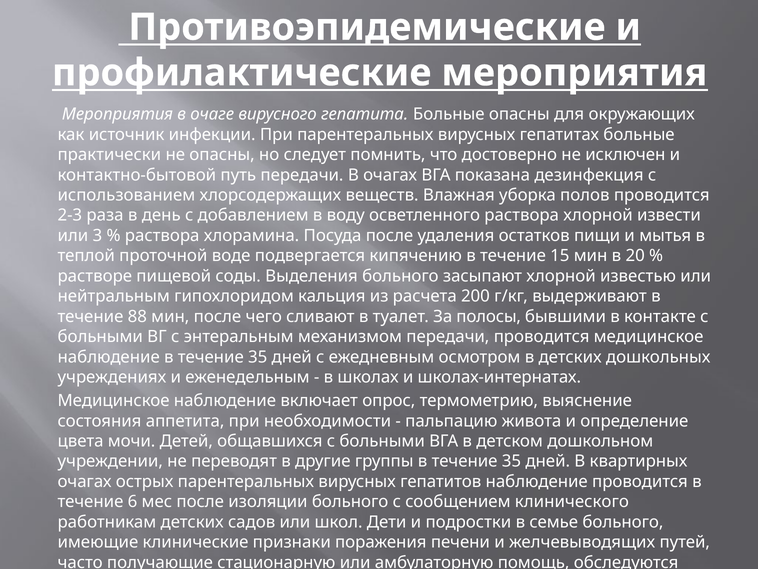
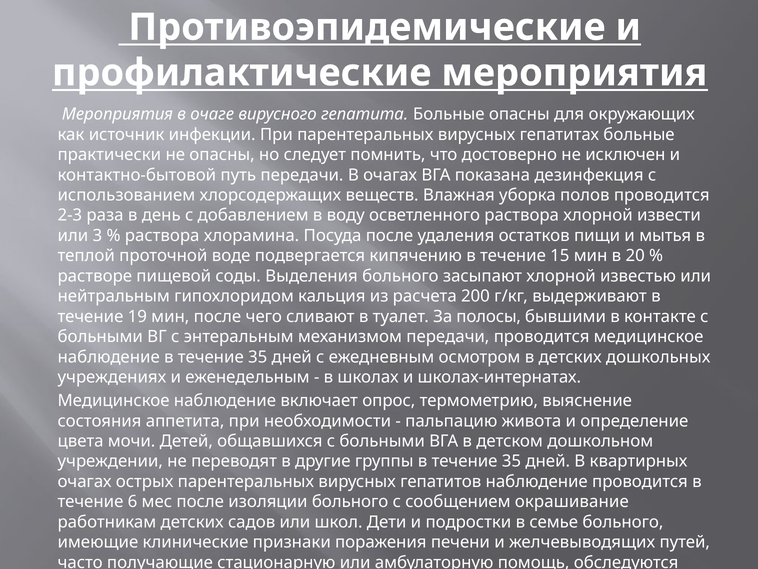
88: 88 -> 19
клинического: клинического -> окрашивание
